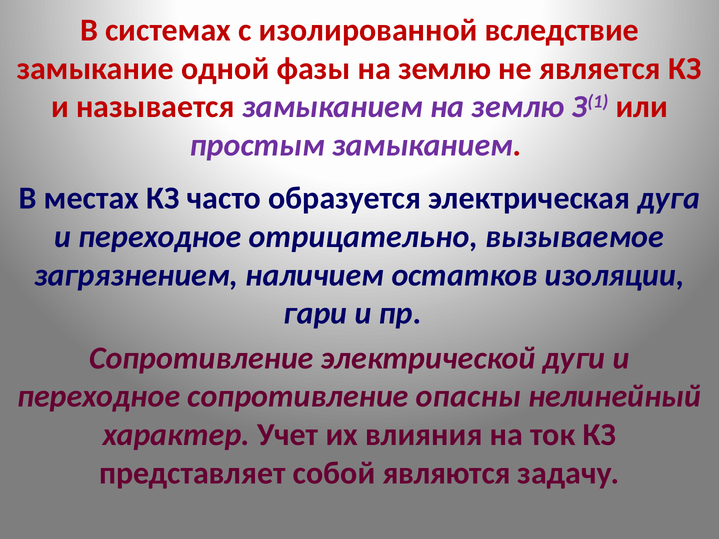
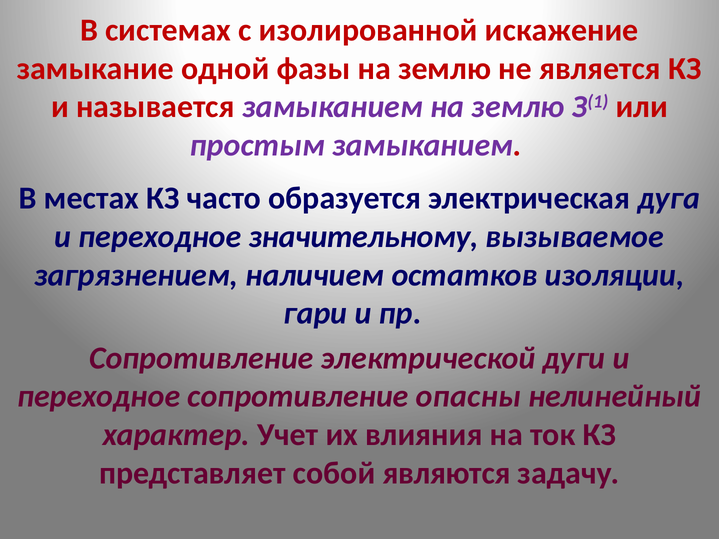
вследствие: вследствие -> искажение
отрицательно: отрицательно -> значительному
